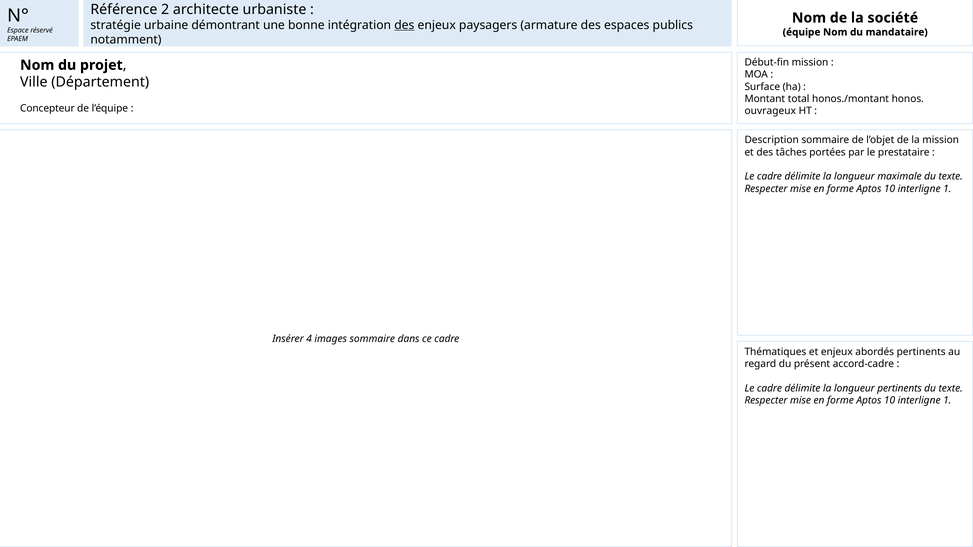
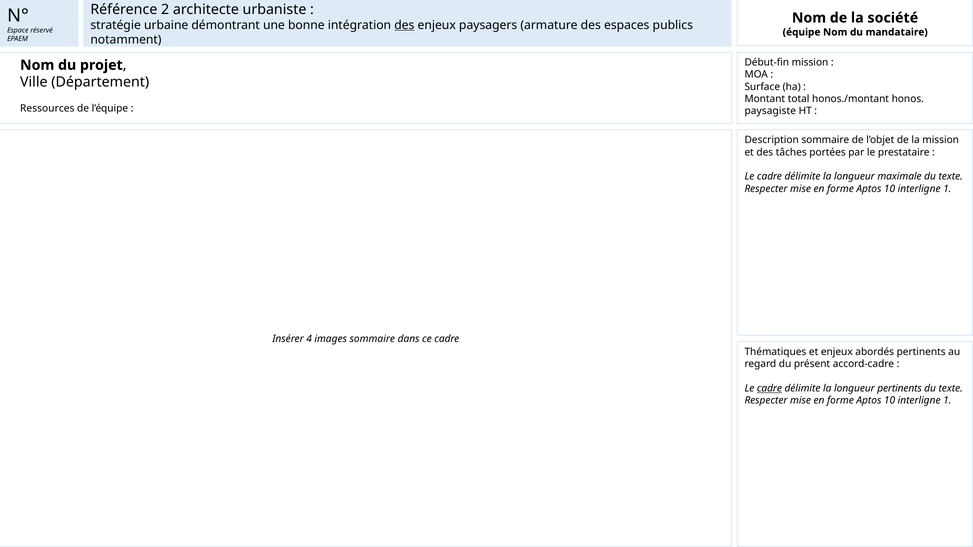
Concepteur: Concepteur -> Ressources
ouvrageux: ouvrageux -> paysagiste
cadre at (769, 389) underline: none -> present
